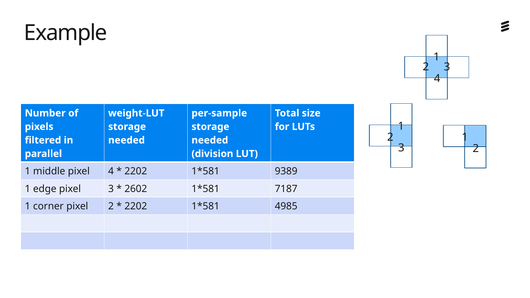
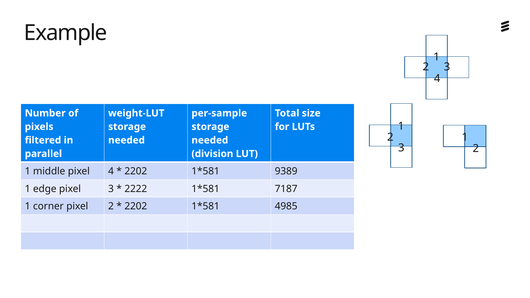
2602: 2602 -> 2222
